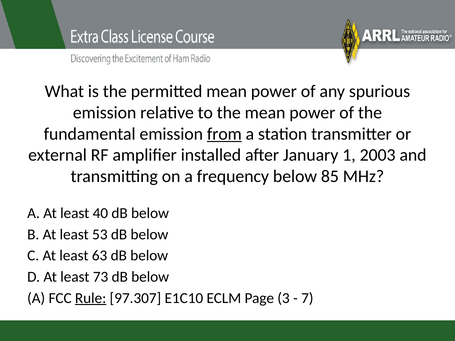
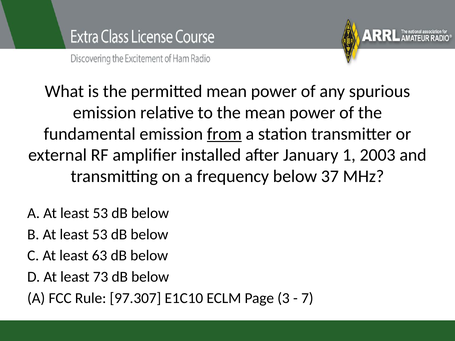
85: 85 -> 37
A At least 40: 40 -> 53
Rule underline: present -> none
